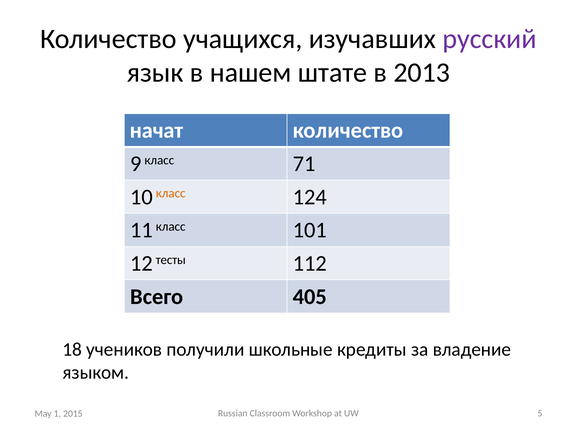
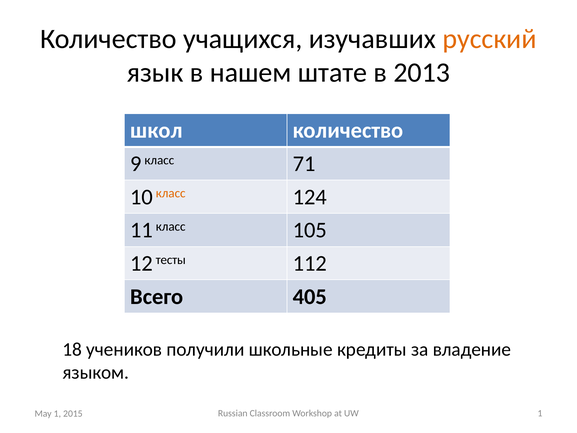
русский colour: purple -> orange
начат: начат -> школ
101: 101 -> 105
UW 5: 5 -> 1
